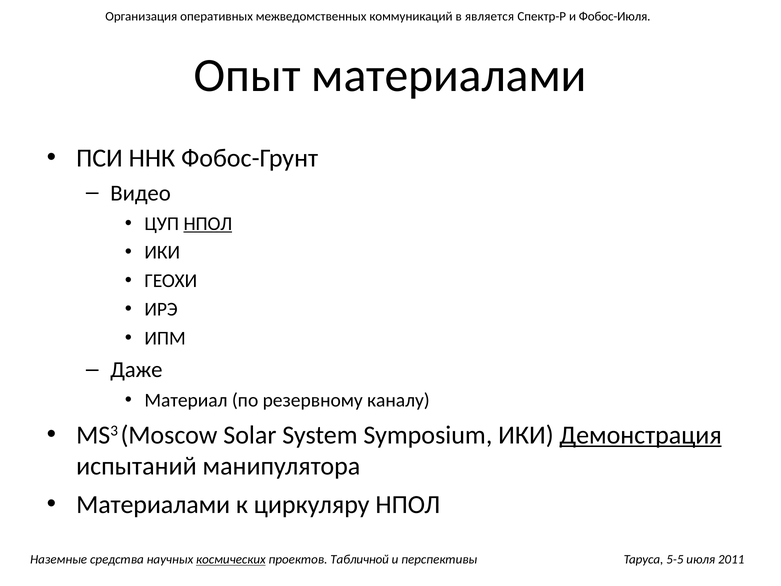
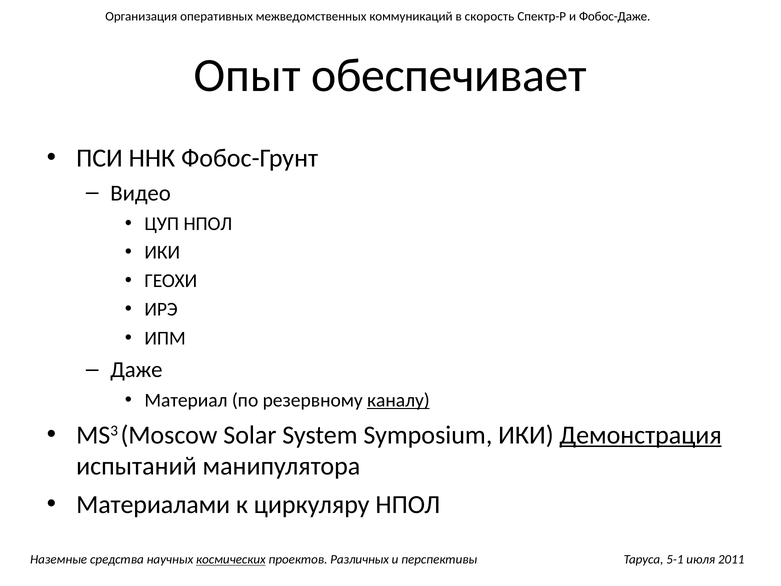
является: является -> скорость
Фобос-Июля: Фобос-Июля -> Фобос-Даже
Опыт материалами: материалами -> обеспечивает
НПОЛ at (208, 224) underline: present -> none
каналу underline: none -> present
Табличной: Табличной -> Различных
5-5: 5-5 -> 5-1
